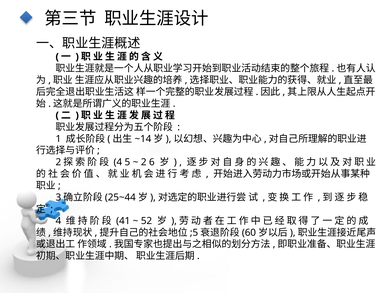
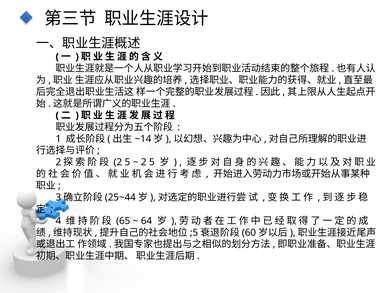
4 at (118, 162): 4 -> 2
6 at (152, 162): 6 -> 5
41: 41 -> 65
52: 52 -> 64
